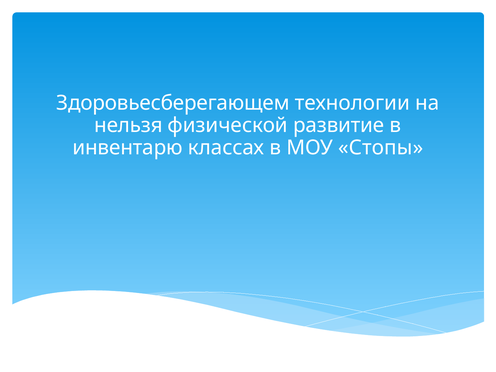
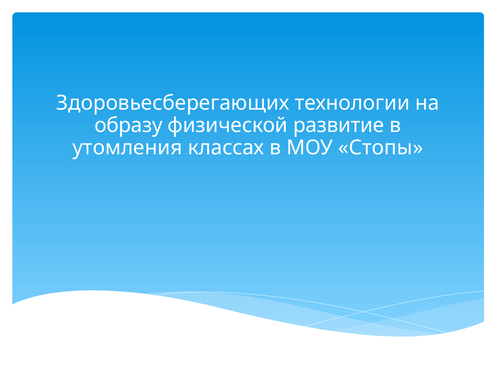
Здоровьесберегающем: Здоровьесберегающем -> Здоровьесберегающих
нельзя: нельзя -> образу
инвентарю: инвентарю -> утомления
